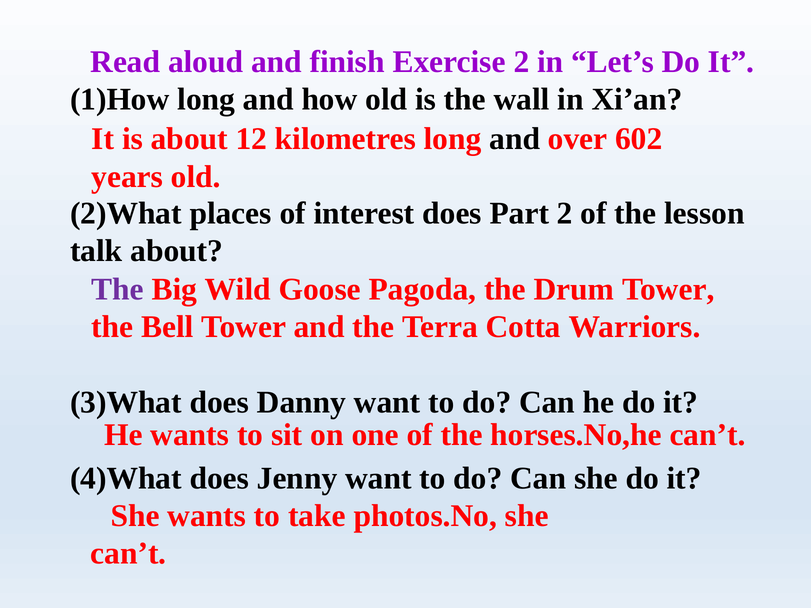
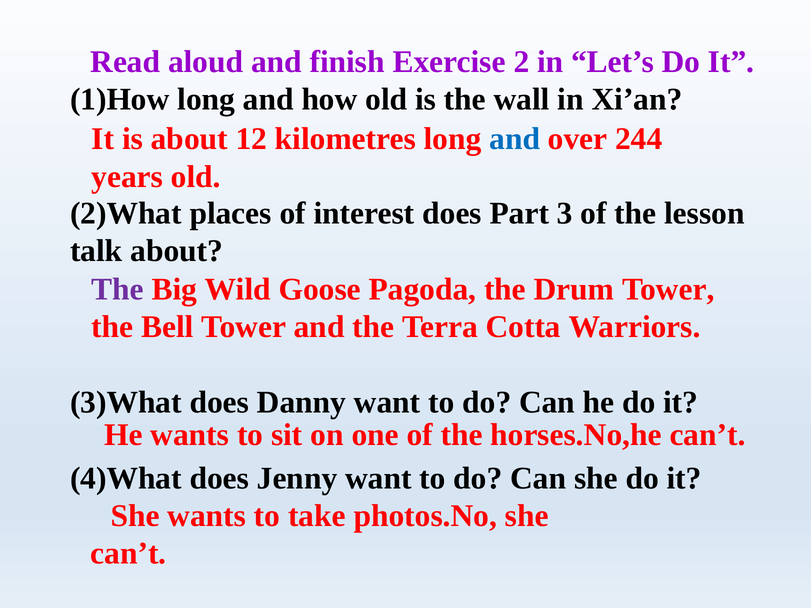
and at (515, 139) colour: black -> blue
602: 602 -> 244
Part 2: 2 -> 3
